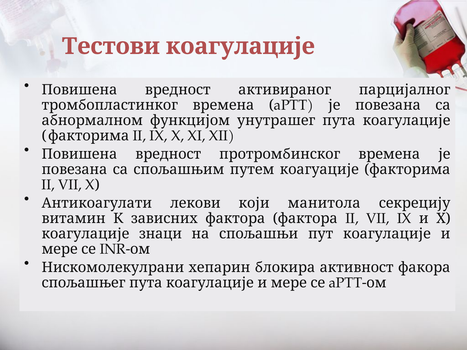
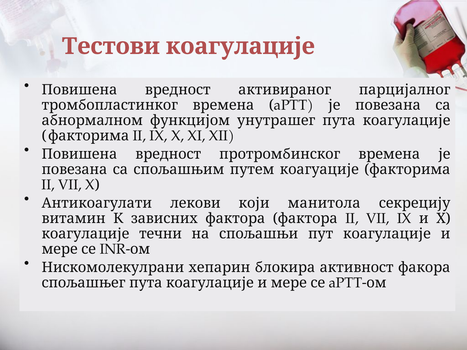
знаци: знаци -> течни
